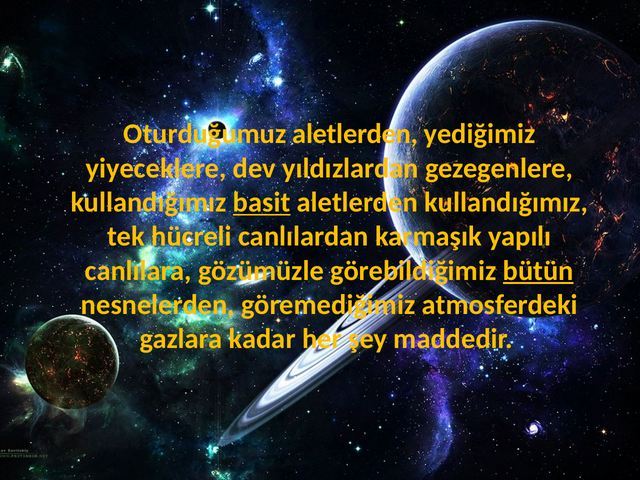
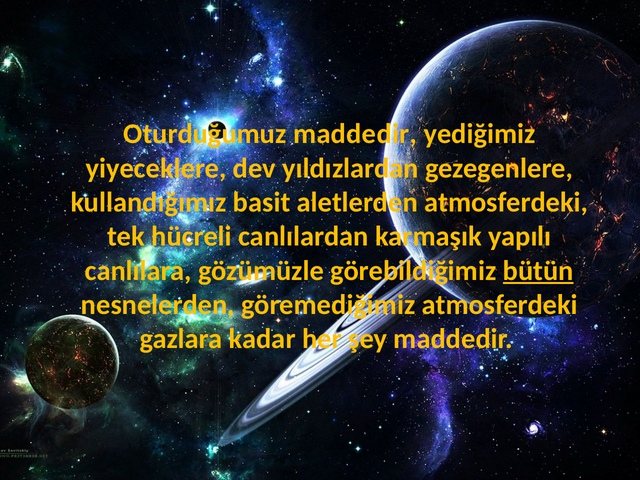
Oturduğumuz aletlerden: aletlerden -> maddedir
basit underline: present -> none
aletlerden kullandığımız: kullandığımız -> atmosferdeki
